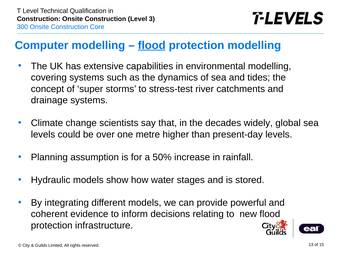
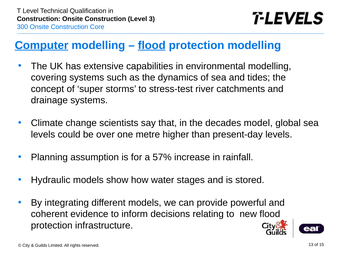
Computer underline: none -> present
widely: widely -> model
50%: 50% -> 57%
